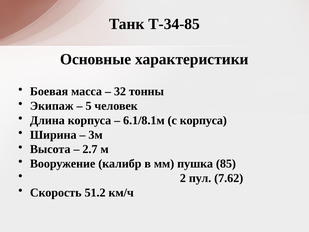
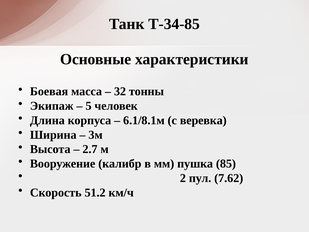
с корпуса: корпуса -> веревка
